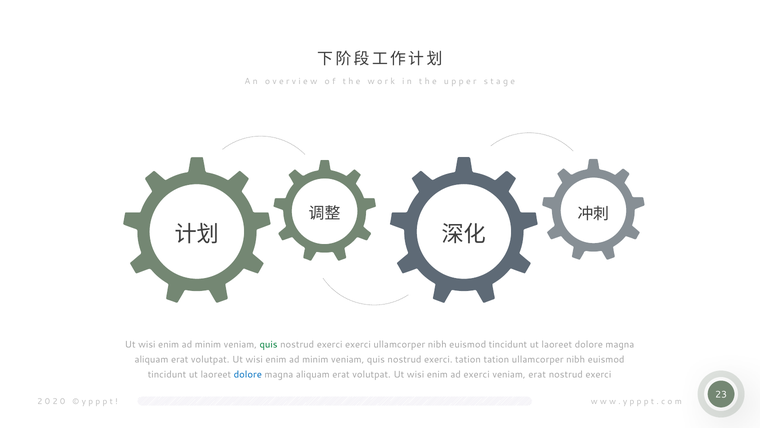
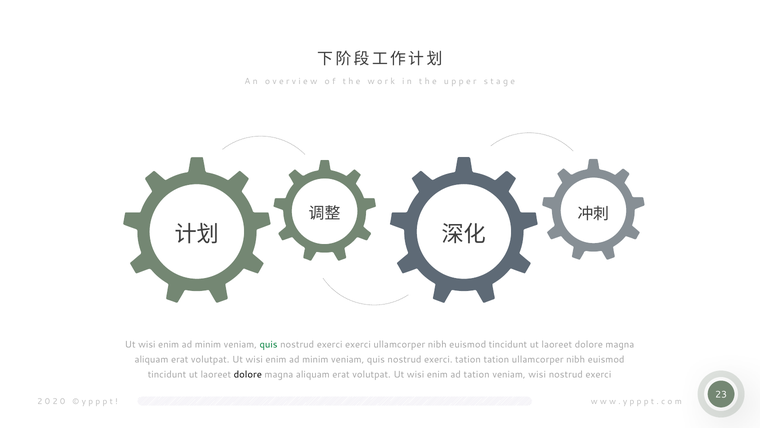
dolore at (248, 374) colour: blue -> black
ad exerci: exerci -> tation
veniam erat: erat -> wisi
